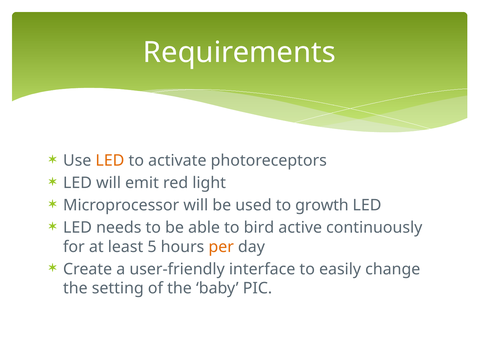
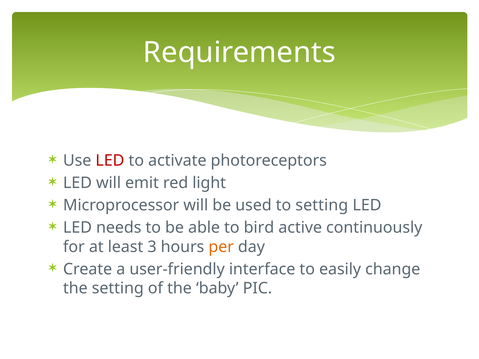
LED at (110, 161) colour: orange -> red
to growth: growth -> setting
5: 5 -> 3
